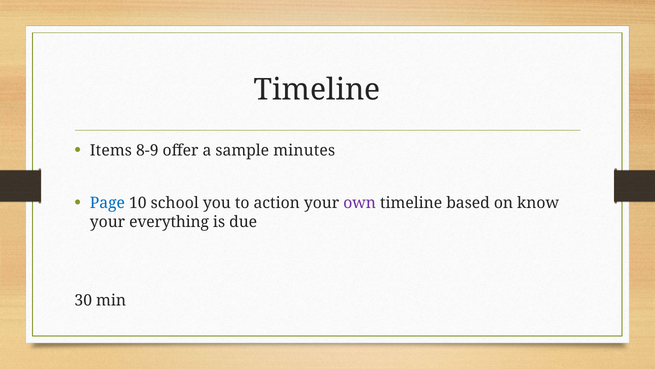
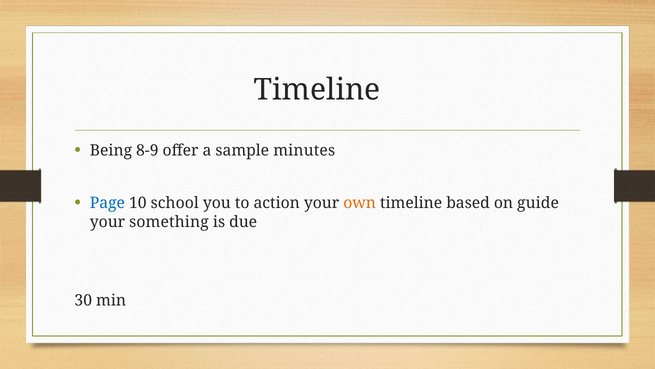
Items: Items -> Being
own colour: purple -> orange
know: know -> guide
everything: everything -> something
